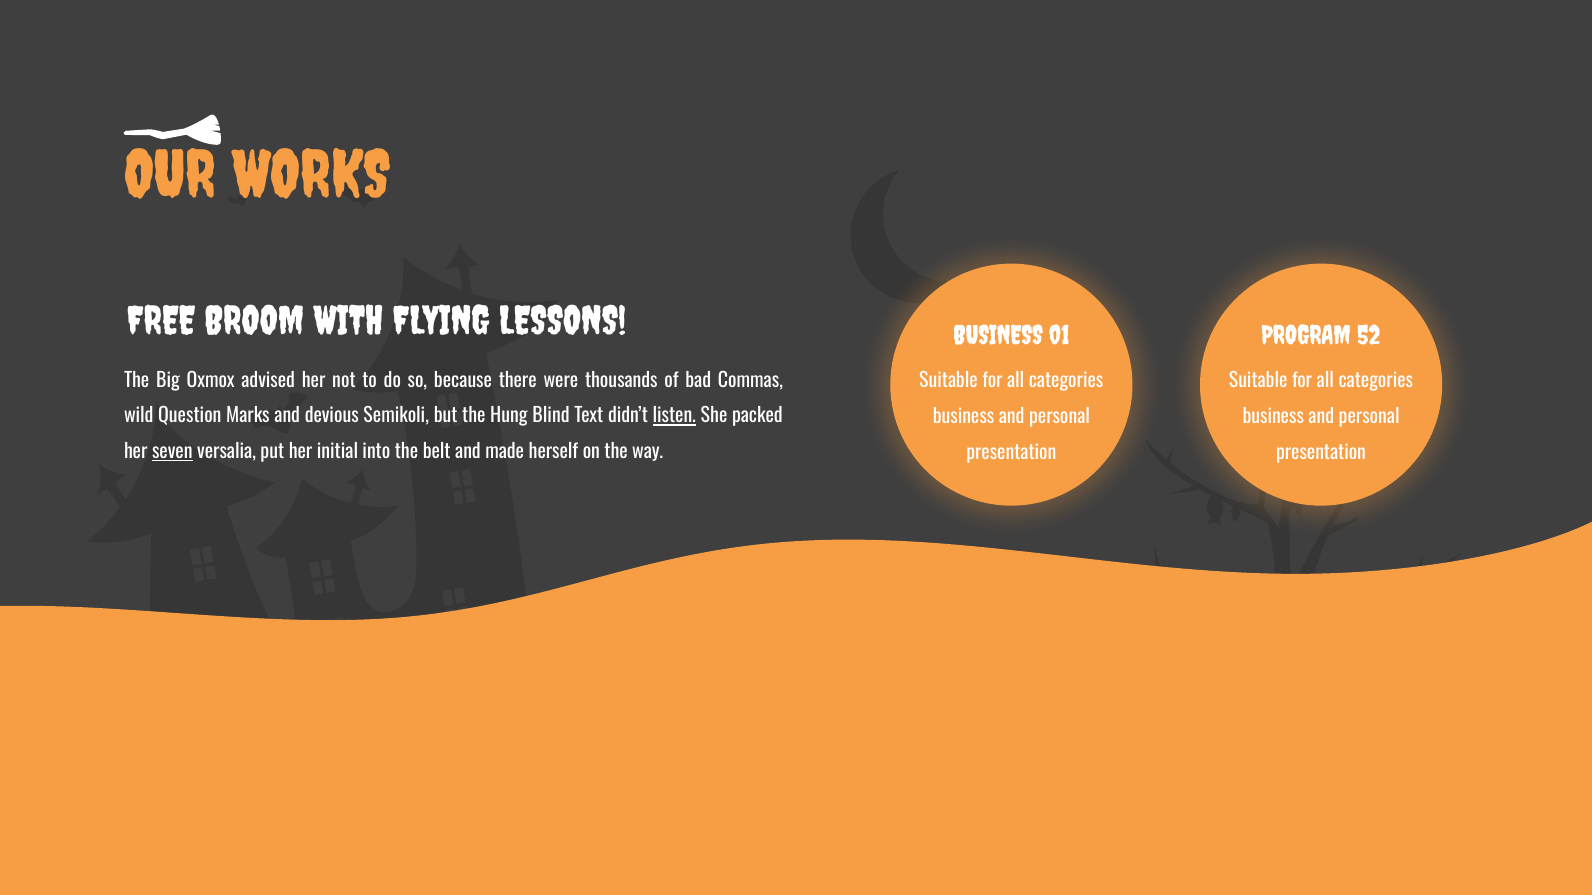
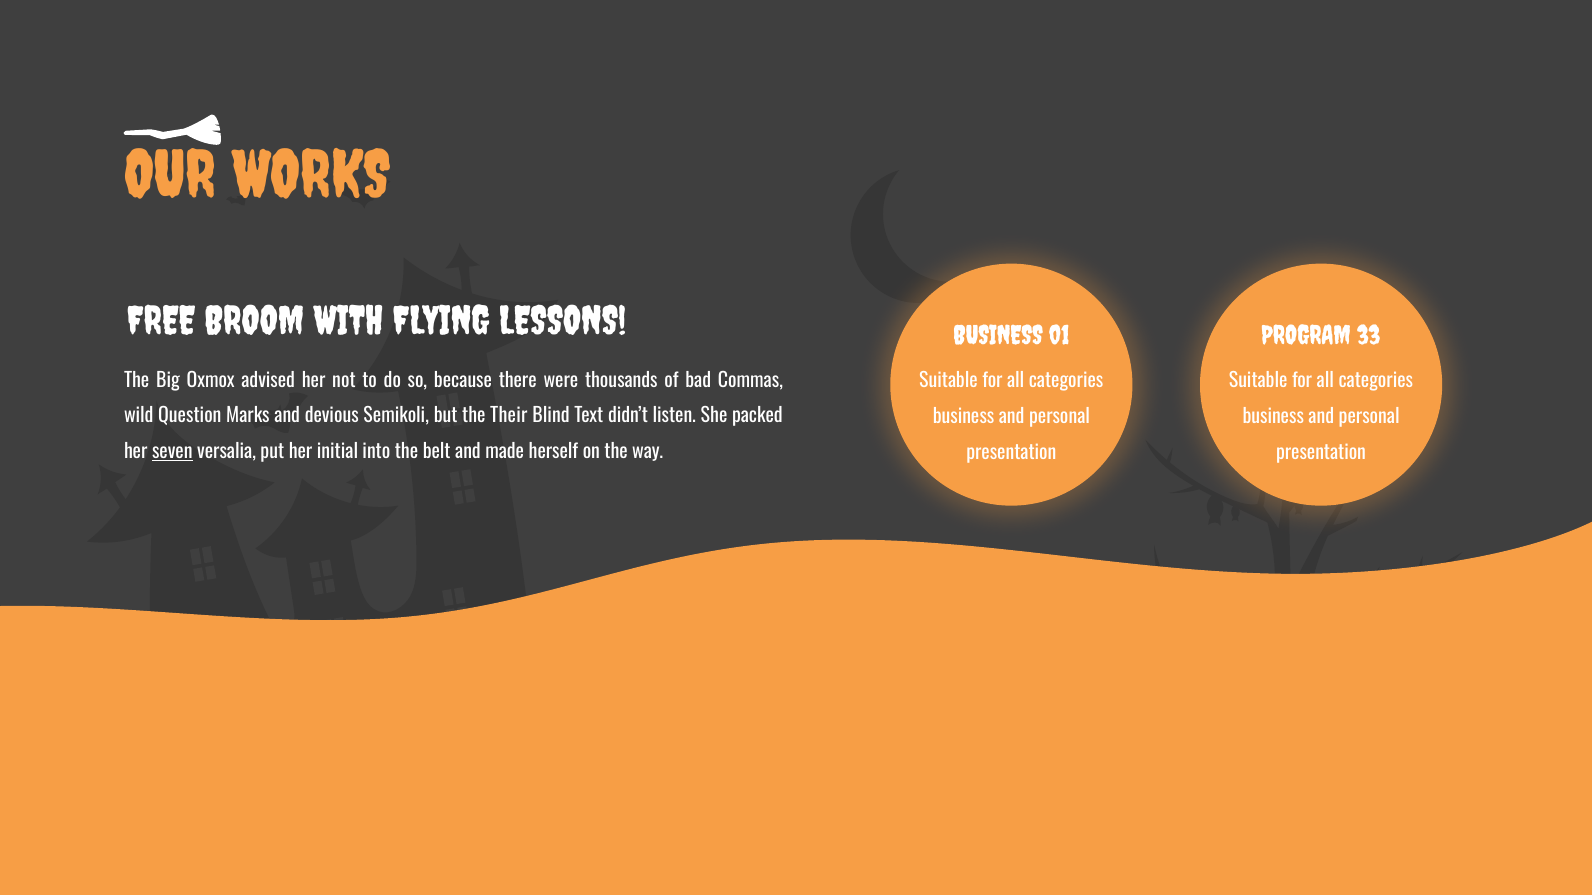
52: 52 -> 33
Hung: Hung -> Their
listen underline: present -> none
